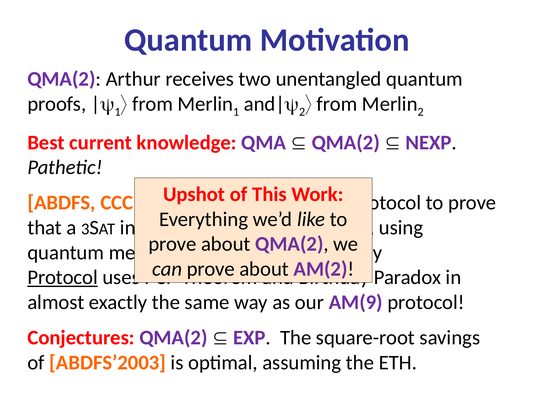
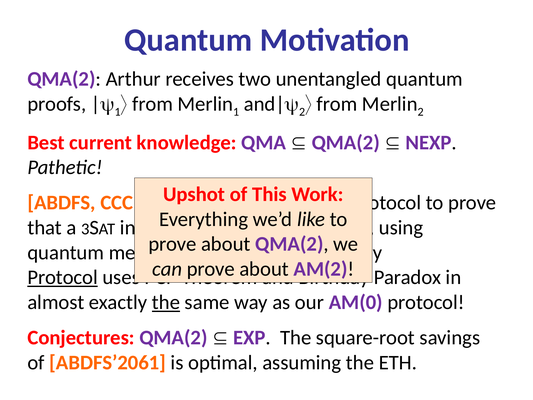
the at (166, 302) underline: none -> present
AM(9: AM(9 -> AM(0
ABDFS’2003: ABDFS’2003 -> ABDFS’2061
